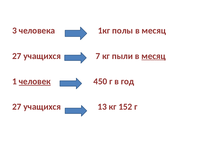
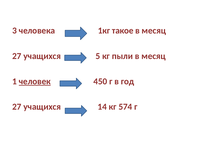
полы: полы -> такое
7: 7 -> 5
месяц at (154, 56) underline: present -> none
13: 13 -> 14
152: 152 -> 574
